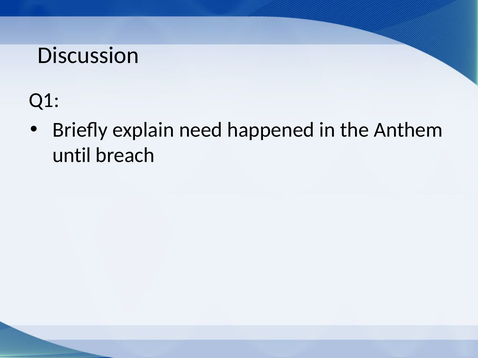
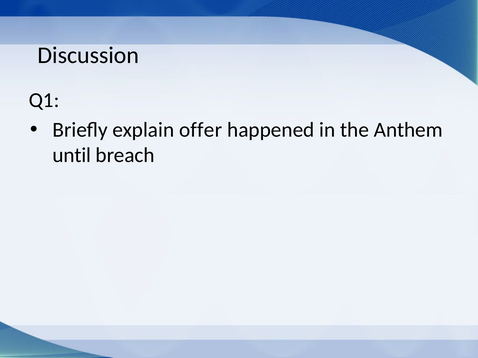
need: need -> offer
